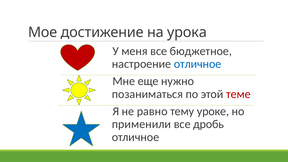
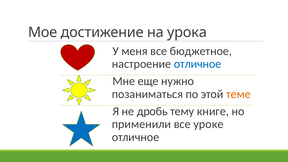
теме colour: red -> orange
равно: равно -> дробь
уроке: уроке -> книге
дробь: дробь -> уроке
